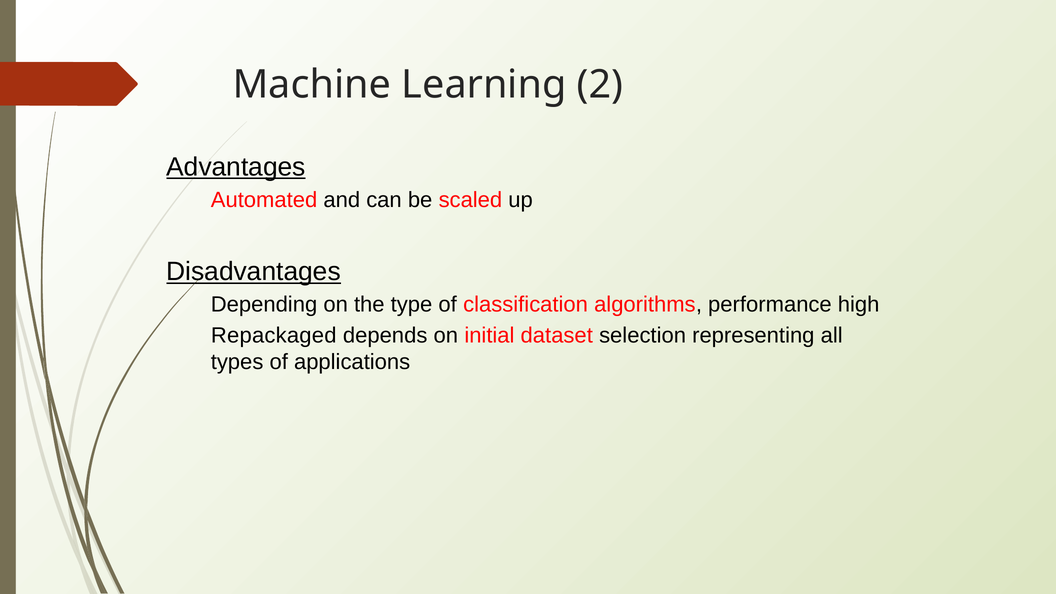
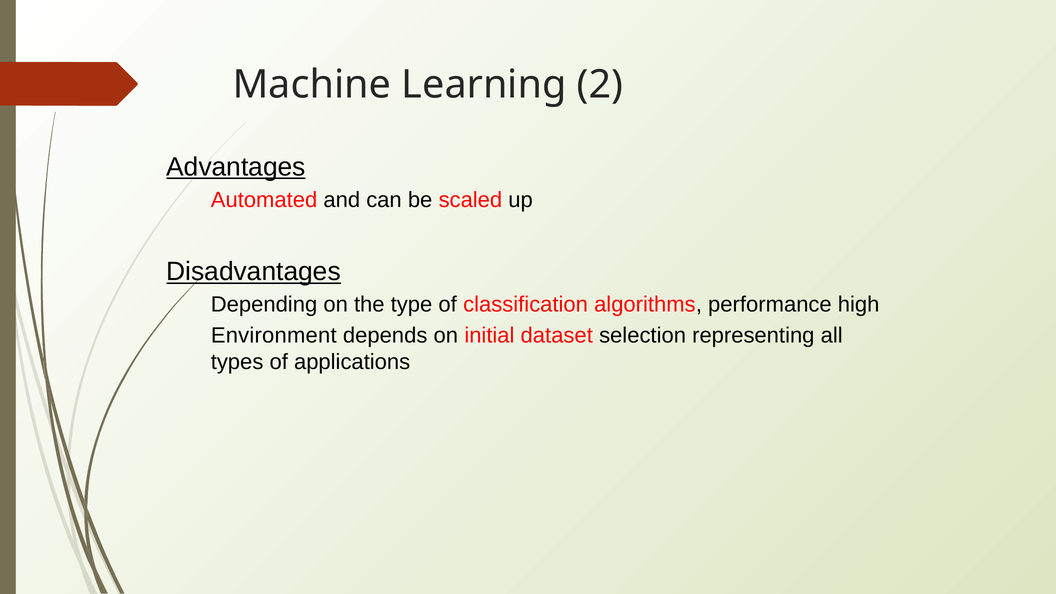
Repackaged: Repackaged -> Environment
